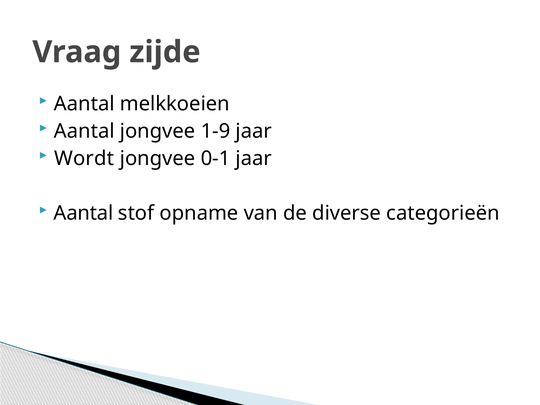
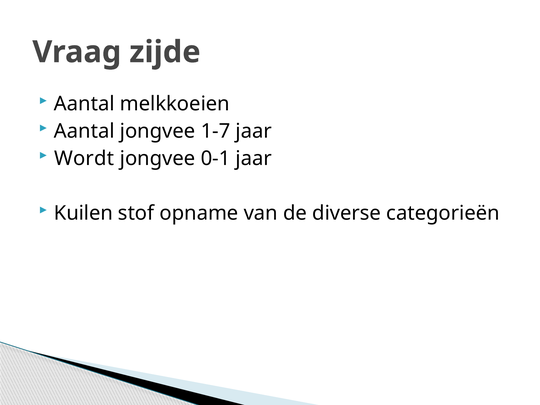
1-9: 1-9 -> 1-7
Aantal at (83, 213): Aantal -> Kuilen
